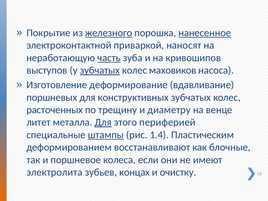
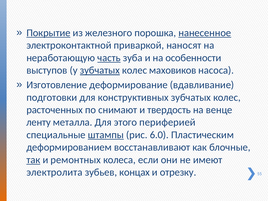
Покрытие underline: none -> present
железного underline: present -> none
кривошипов: кривошипов -> особенности
поршневых: поршневых -> подготовки
трещину: трещину -> снимают
диаметру: диаметру -> твердость
литет: литет -> ленту
Для at (103, 122) underline: present -> none
1.4: 1.4 -> 6.0
так underline: none -> present
поршневое: поршневое -> ремонтных
очистку: очистку -> отрезку
